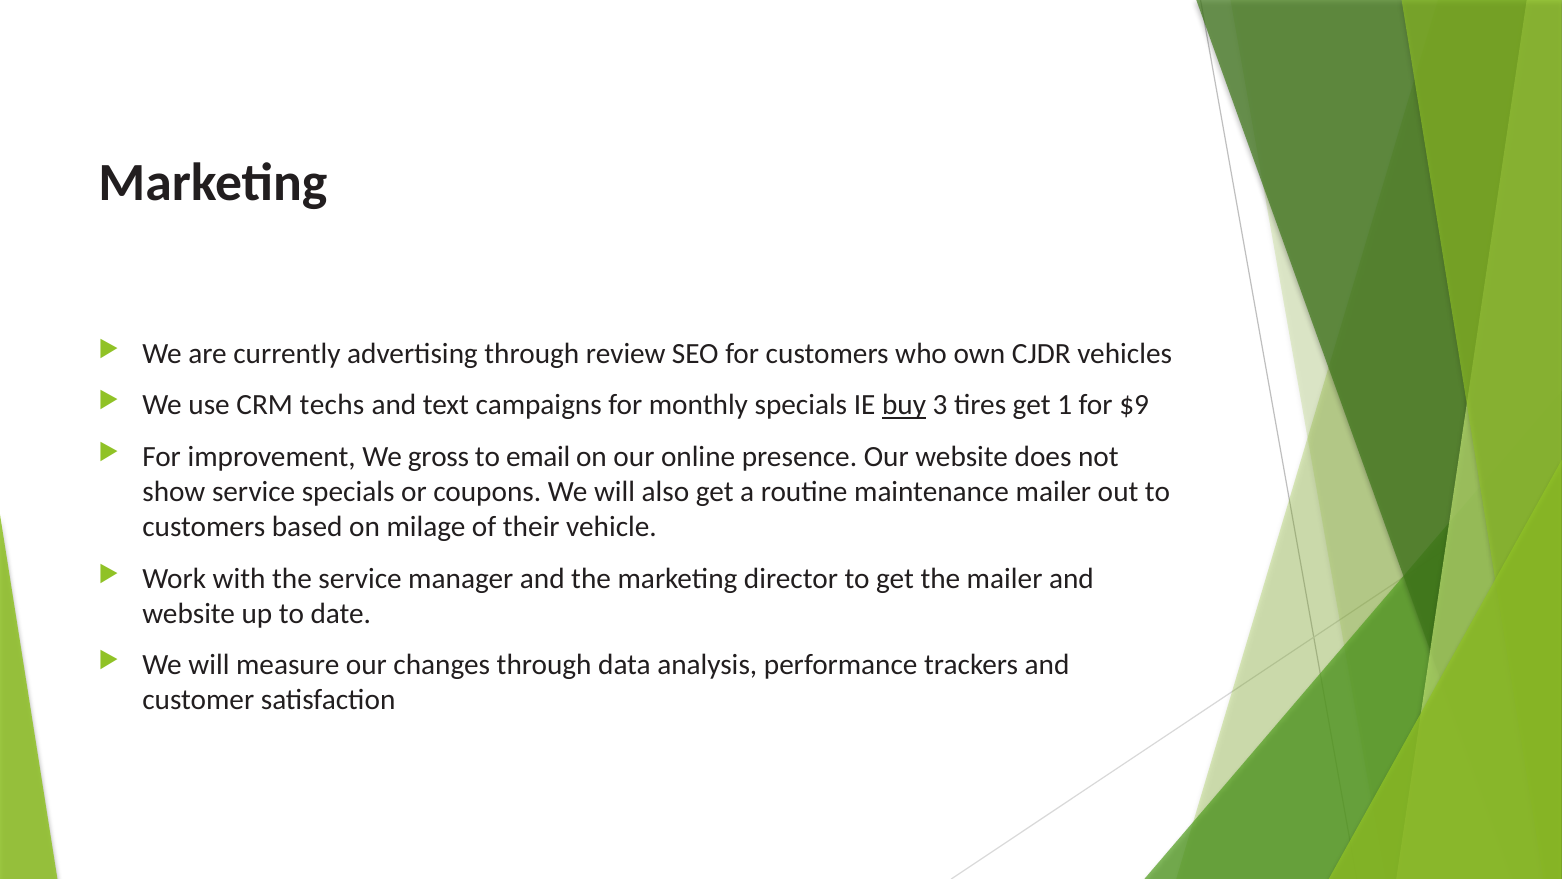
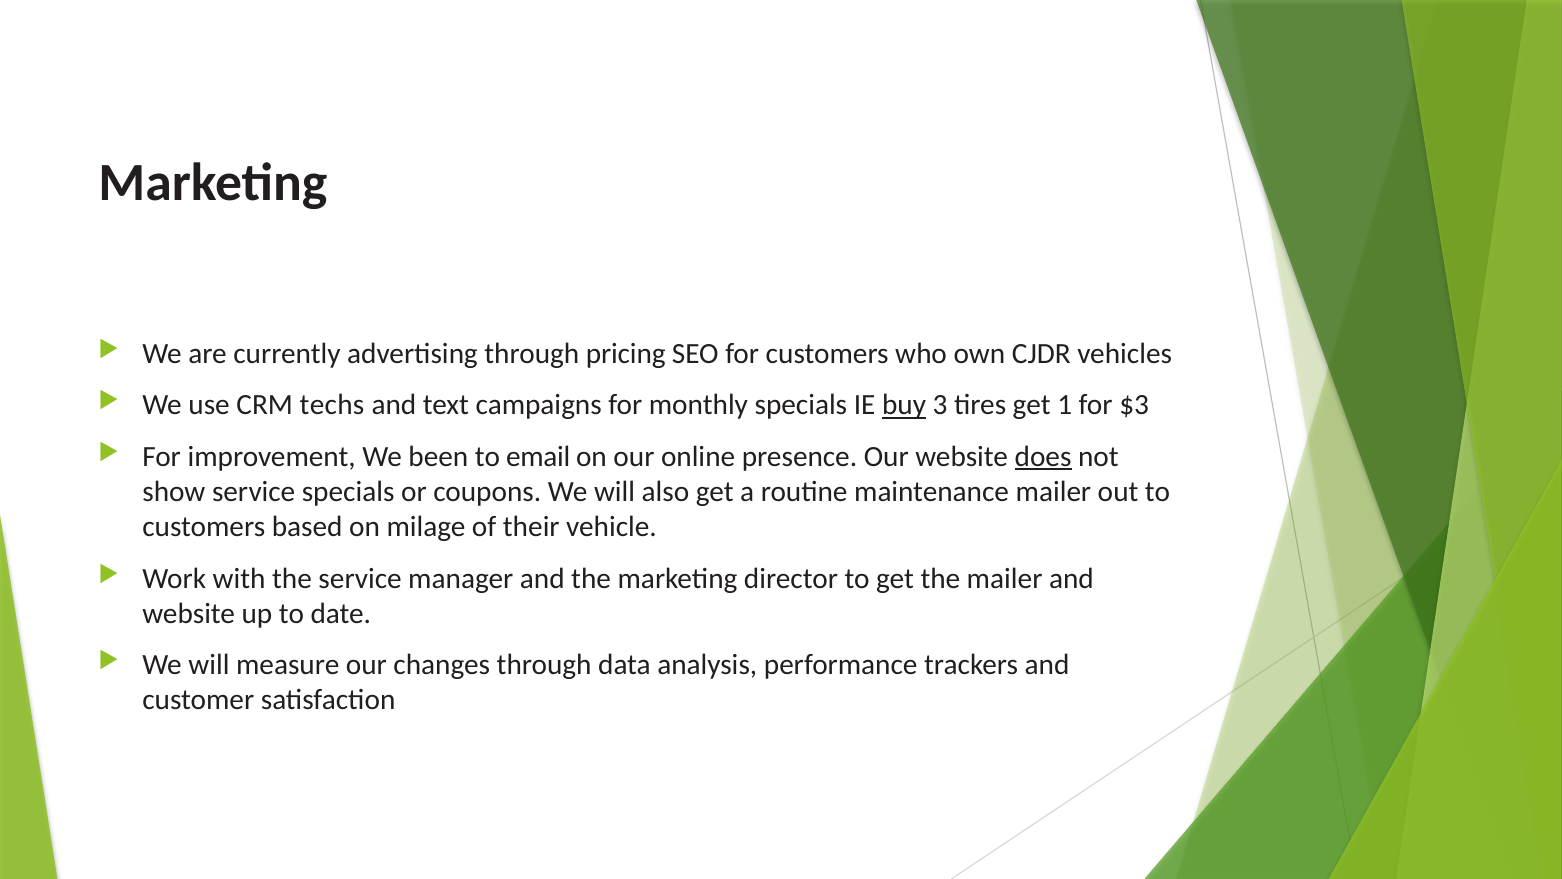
review: review -> pricing
$9: $9 -> $3
gross: gross -> been
does underline: none -> present
